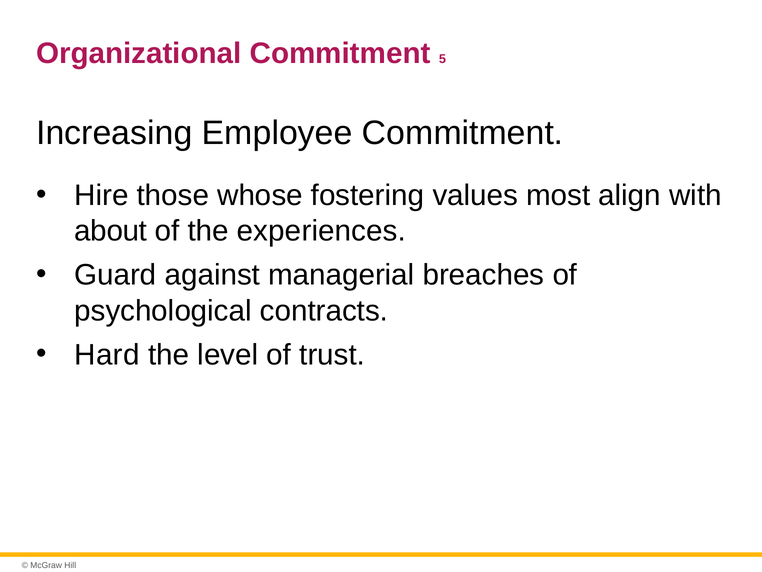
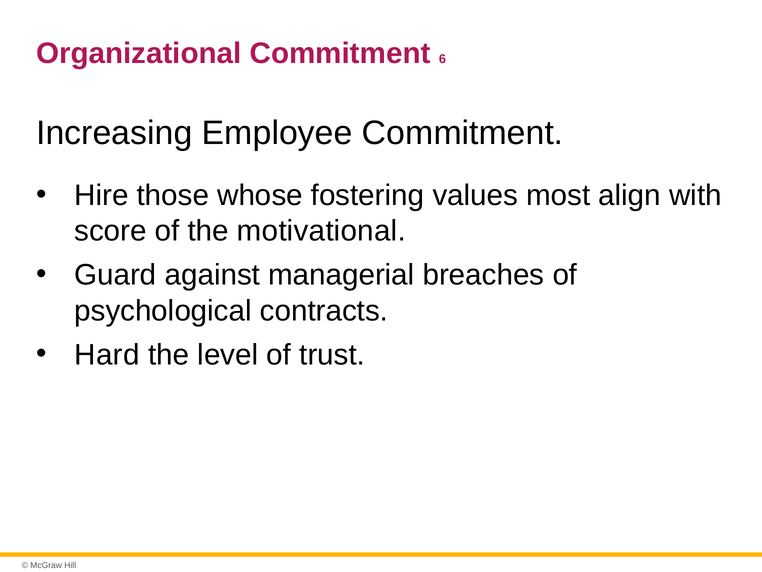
5: 5 -> 6
about: about -> score
experiences: experiences -> motivational
